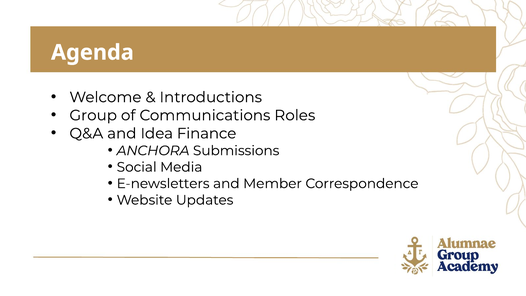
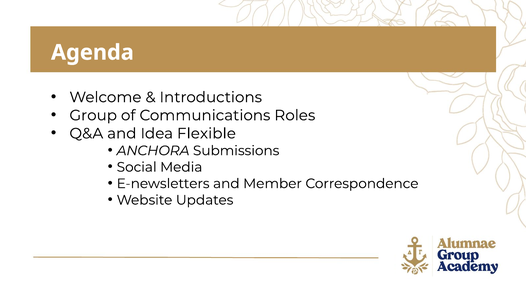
Finance: Finance -> Flexible
